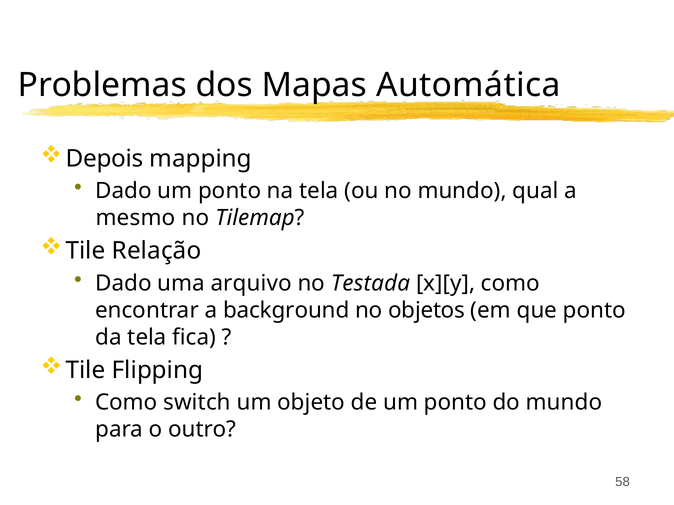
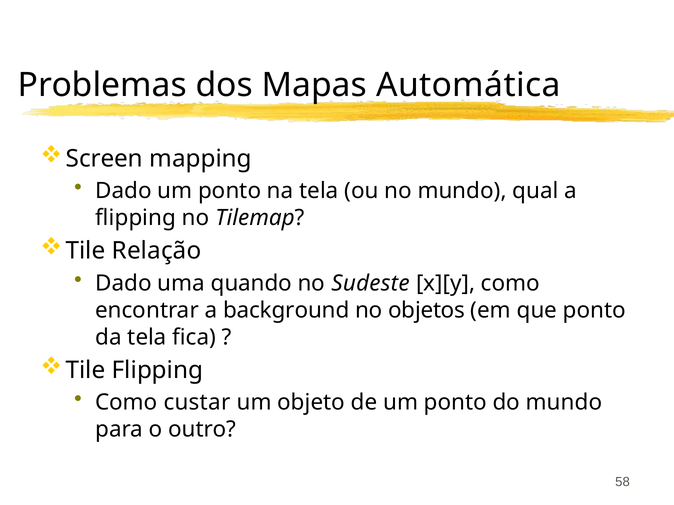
Depois: Depois -> Screen
mesmo at (136, 218): mesmo -> flipping
arquivo: arquivo -> quando
Testada: Testada -> Sudeste
switch: switch -> custar
